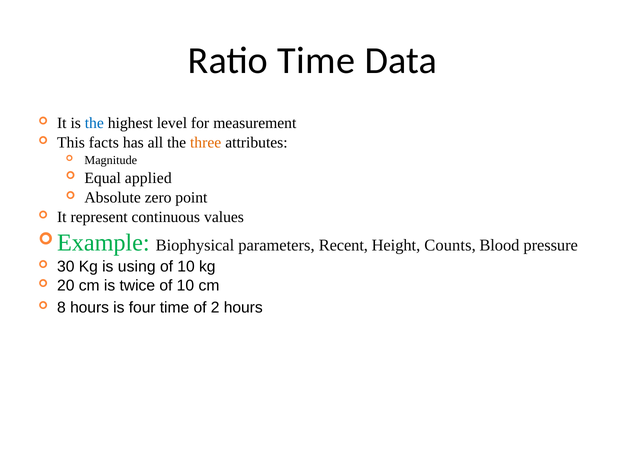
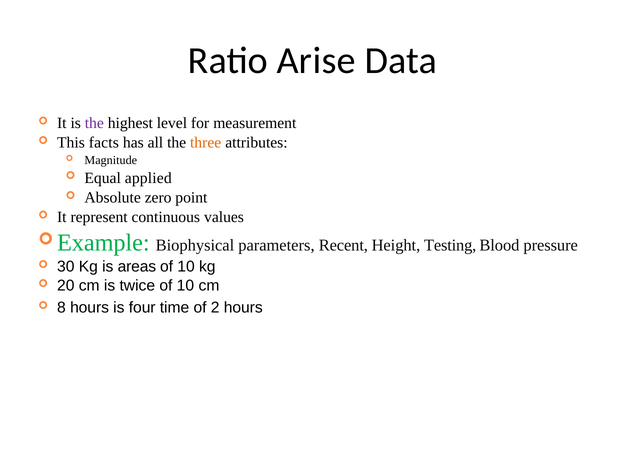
Ratio Time: Time -> Arise
the at (94, 123) colour: blue -> purple
Counts: Counts -> Testing
using: using -> areas
